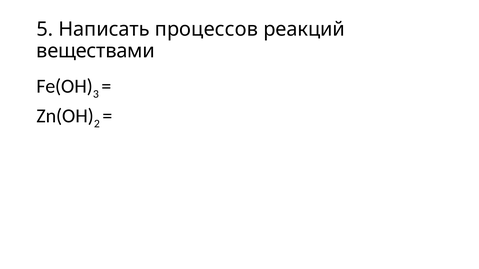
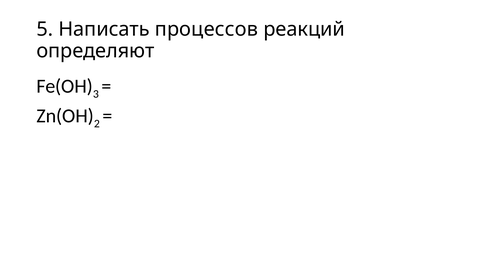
веществами: веществами -> определяют
